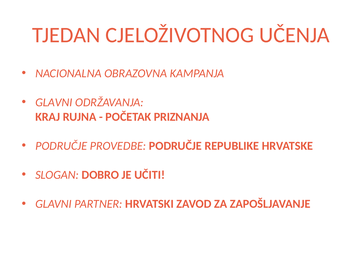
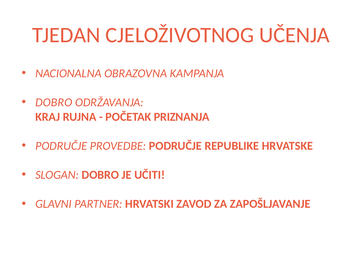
GLAVNI at (54, 102): GLAVNI -> DOBRO
